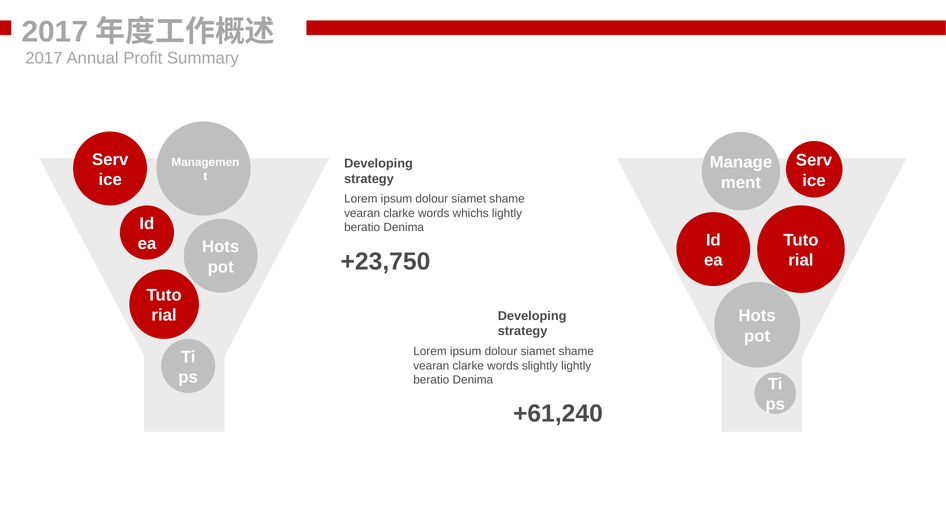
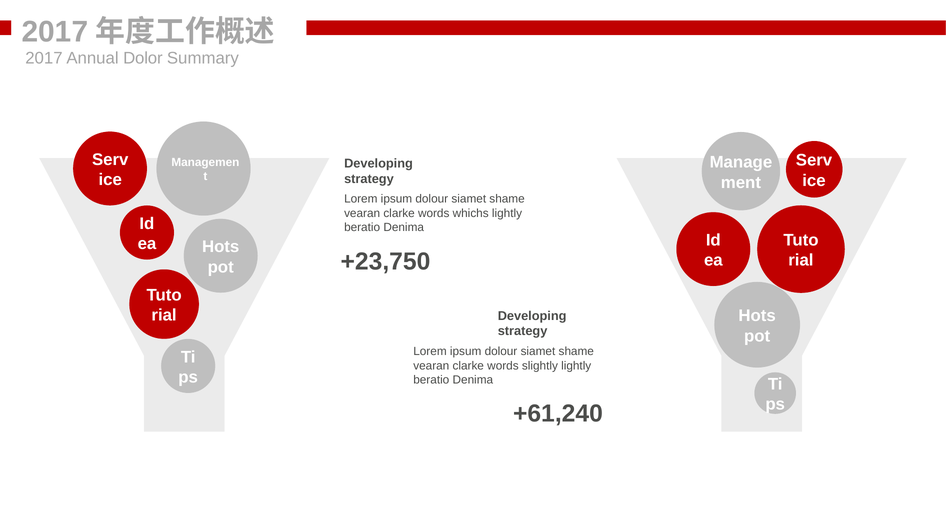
Profit: Profit -> Dolor
